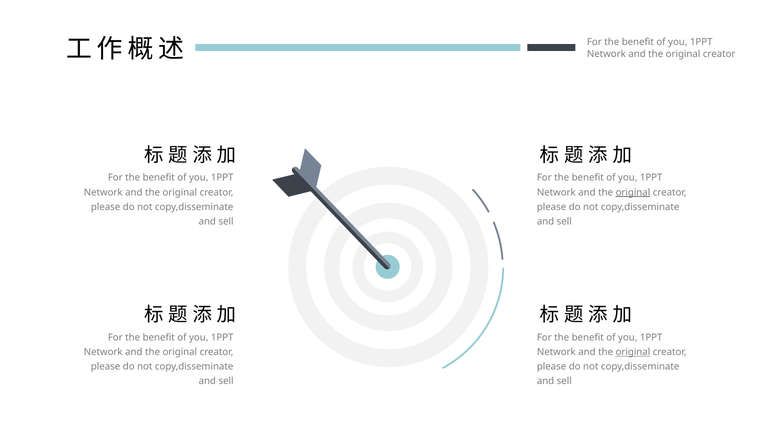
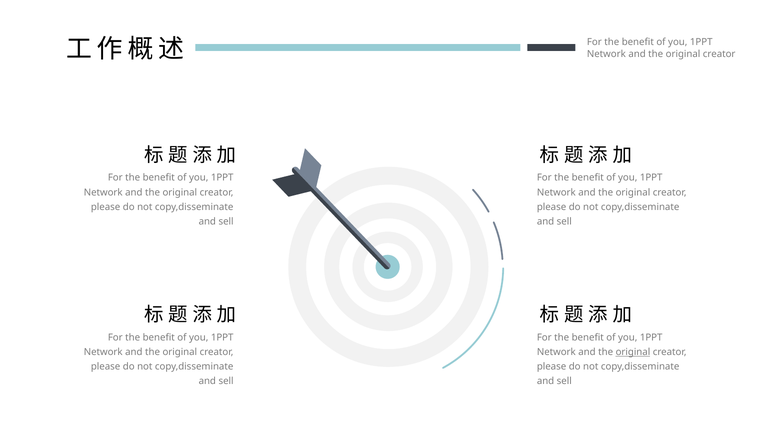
original at (633, 192) underline: present -> none
